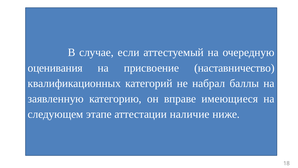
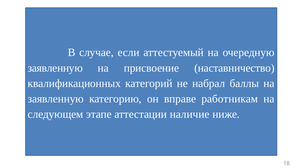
оценивания at (55, 68): оценивания -> заявленную
имеющиеся: имеющиеся -> работникам
